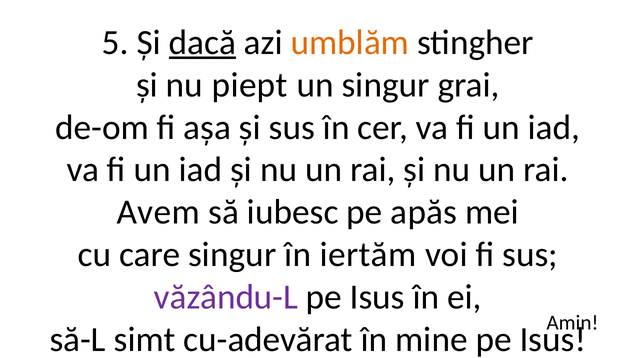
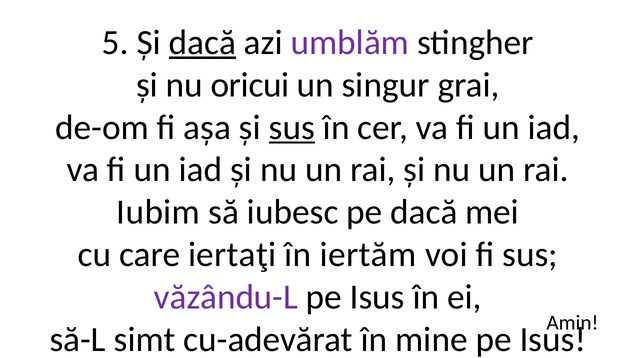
umblăm colour: orange -> purple
piept: piept -> oricui
sus at (292, 127) underline: none -> present
Avem: Avem -> Iubim
pe apăs: apăs -> dacă
care singur: singur -> iertaţi
